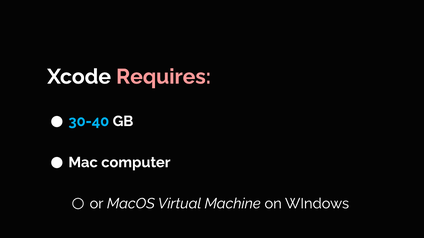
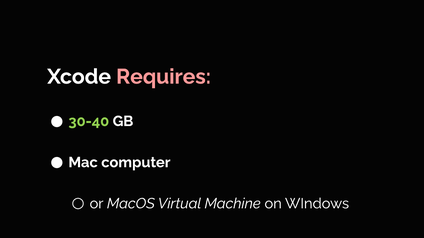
30-40 colour: light blue -> light green
